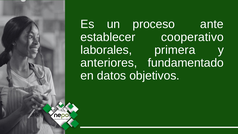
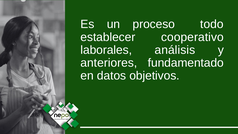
ante: ante -> todo
primera: primera -> análisis
